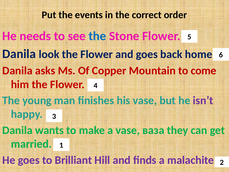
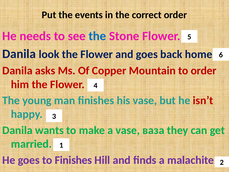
to come: come -> order
isn’t colour: purple -> red
to Brilliant: Brilliant -> Finishes
